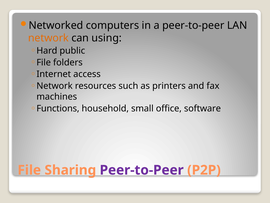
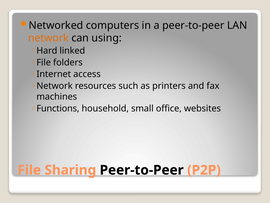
public: public -> linked
software: software -> websites
Peer-to-Peer at (142, 170) colour: purple -> black
